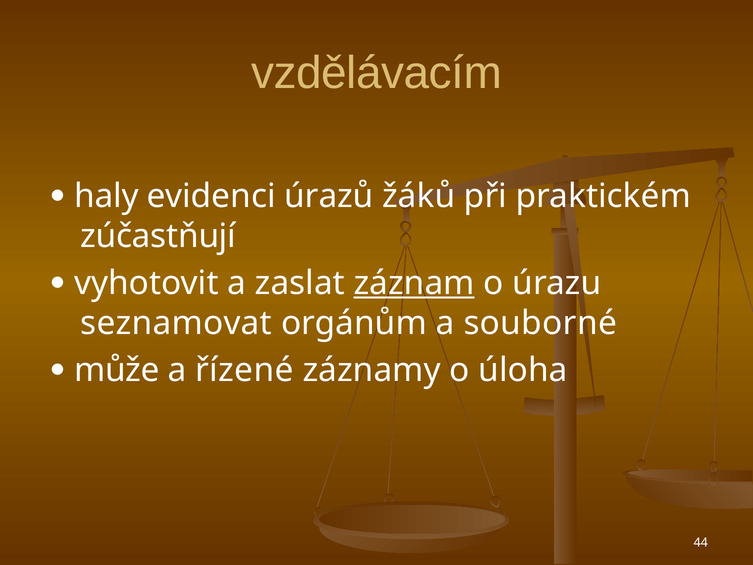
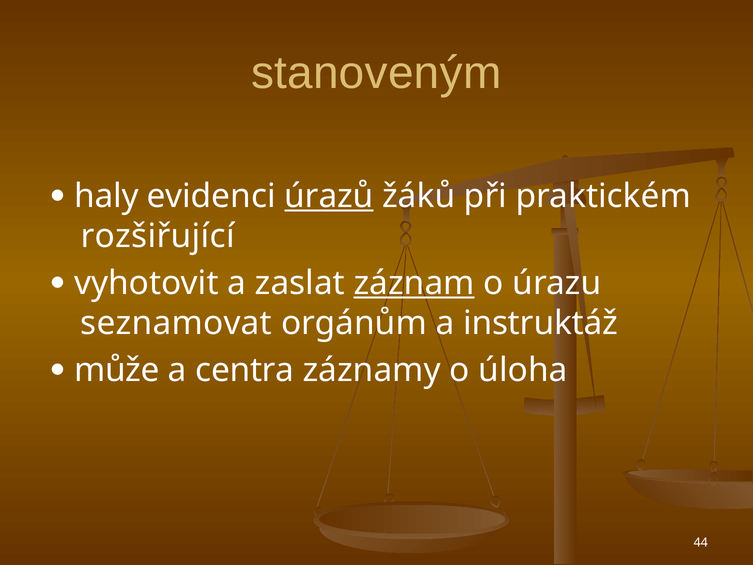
vzdělávacím: vzdělávacím -> stanoveným
úrazů underline: none -> present
zúčastňují: zúčastňují -> rozšiřující
souborné: souborné -> instruktáž
řízené: řízené -> centra
